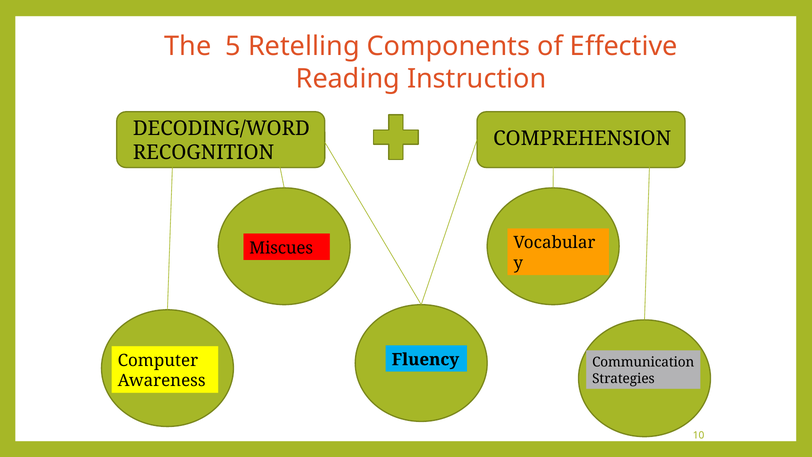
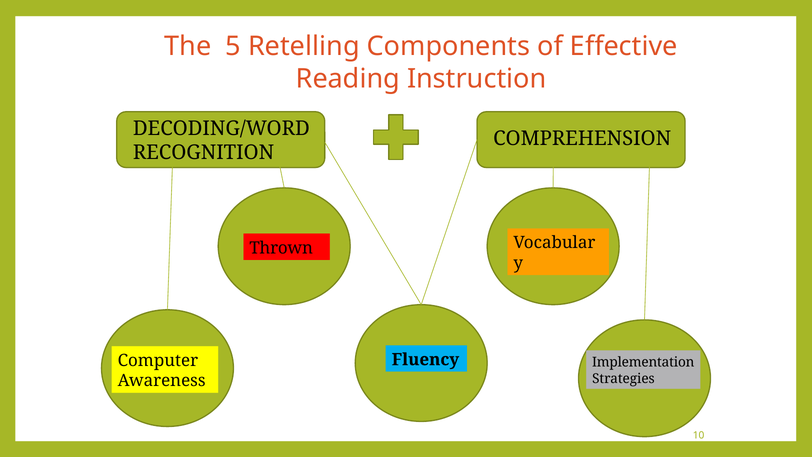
Miscues: Miscues -> Thrown
Communication: Communication -> Implementation
